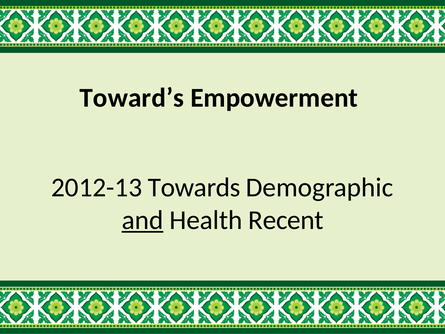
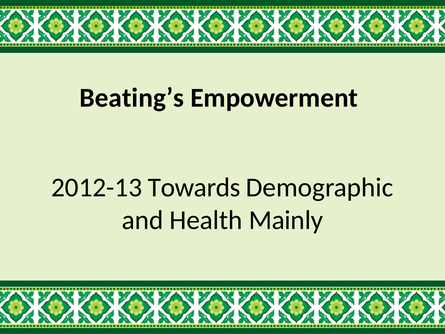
Toward’s: Toward’s -> Beating’s
and underline: present -> none
Recent: Recent -> Mainly
